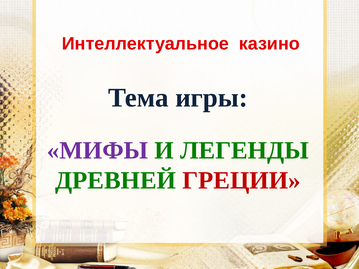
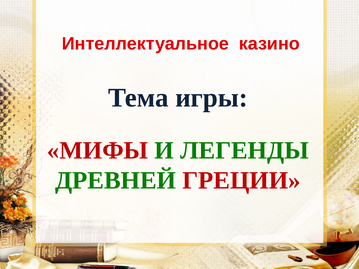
МИФЫ colour: purple -> red
